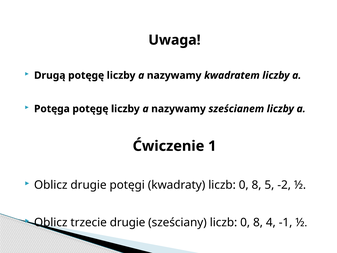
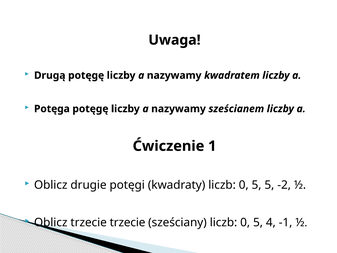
kwadraty liczb 0 8: 8 -> 5
trzecie drugie: drugie -> trzecie
sześciany liczb 0 8: 8 -> 5
